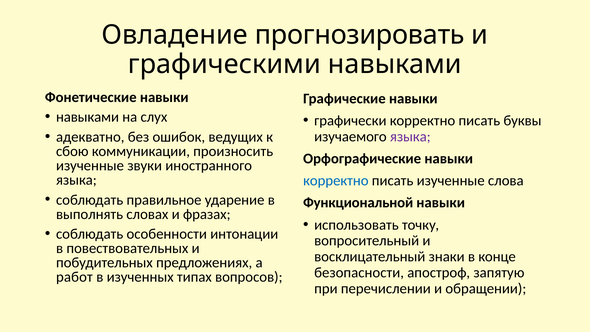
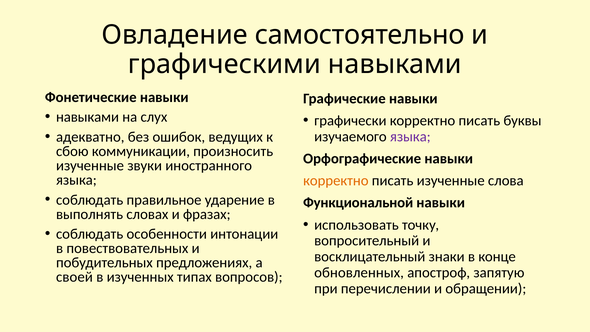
прогнозировать: прогнозировать -> самостоятельно
корректно at (336, 181) colour: blue -> orange
безопасности: безопасности -> обновленных
работ: работ -> своей
